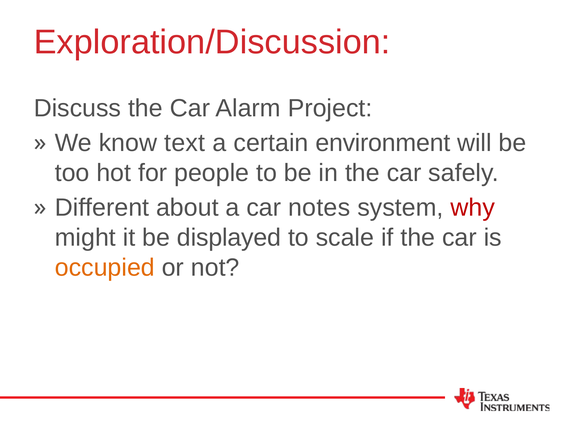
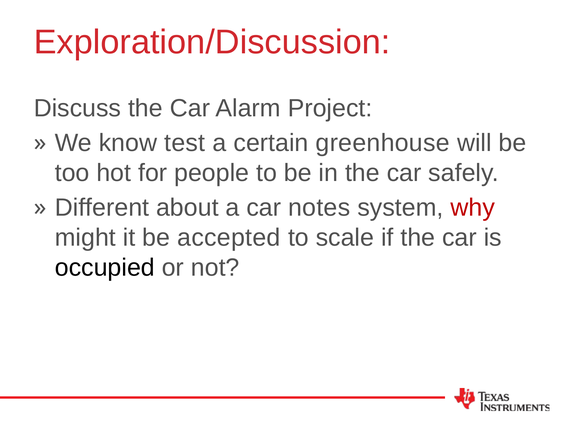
text: text -> test
environment: environment -> greenhouse
displayed: displayed -> accepted
occupied colour: orange -> black
